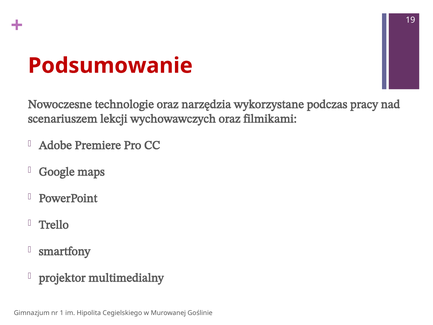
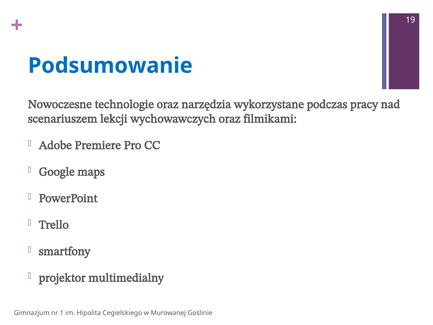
Podsumowanie colour: red -> blue
